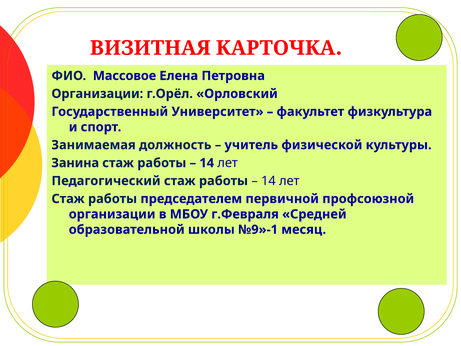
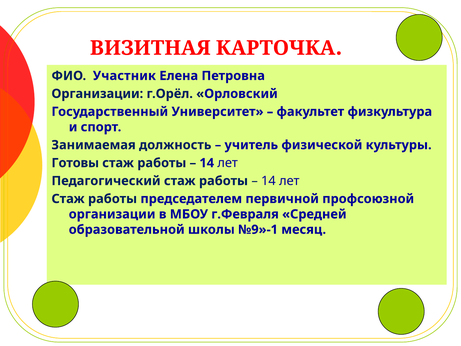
Массовое: Массовое -> Участник
Занина: Занина -> Готовы
